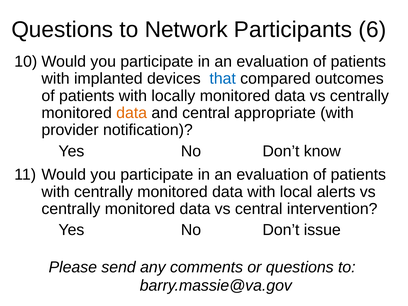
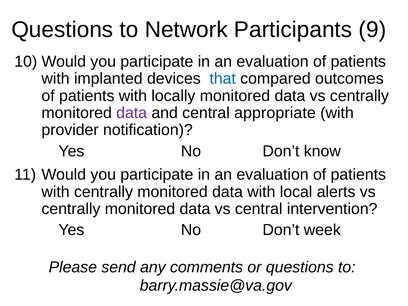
6: 6 -> 9
data at (132, 113) colour: orange -> purple
issue: issue -> week
